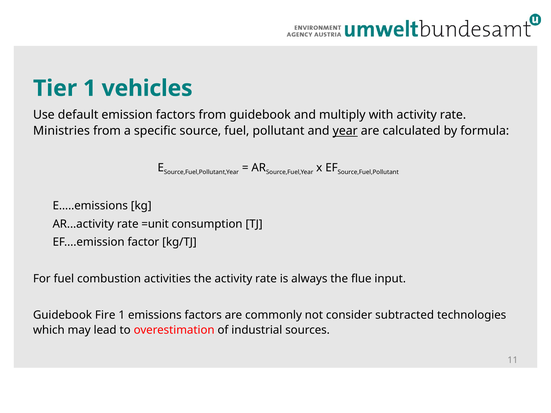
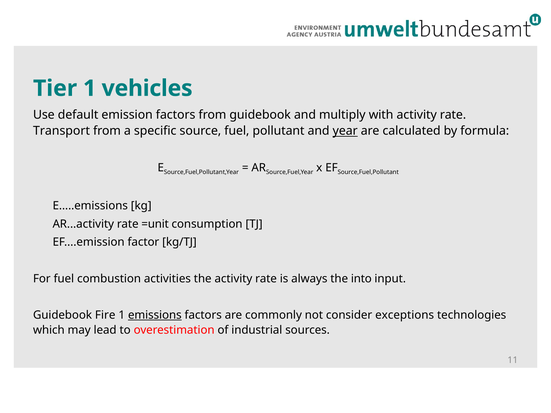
Ministries: Ministries -> Transport
flue: flue -> into
emissions underline: none -> present
subtracted: subtracted -> exceptions
